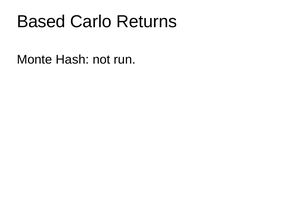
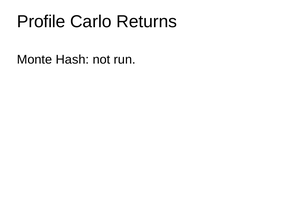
Based: Based -> Profile
